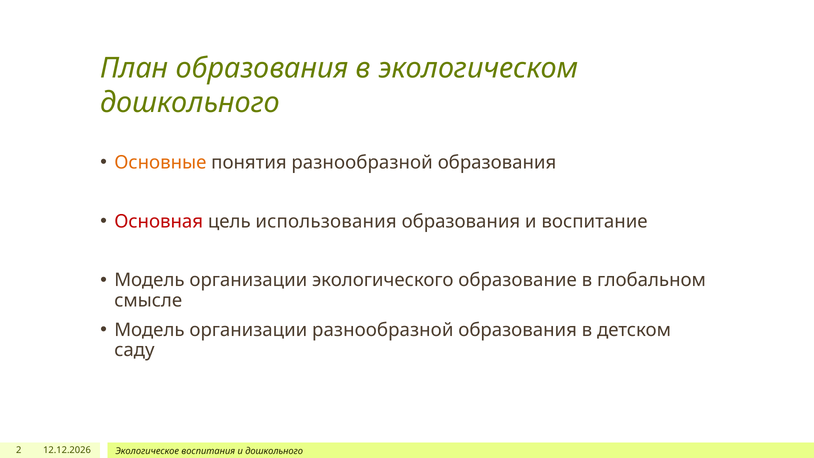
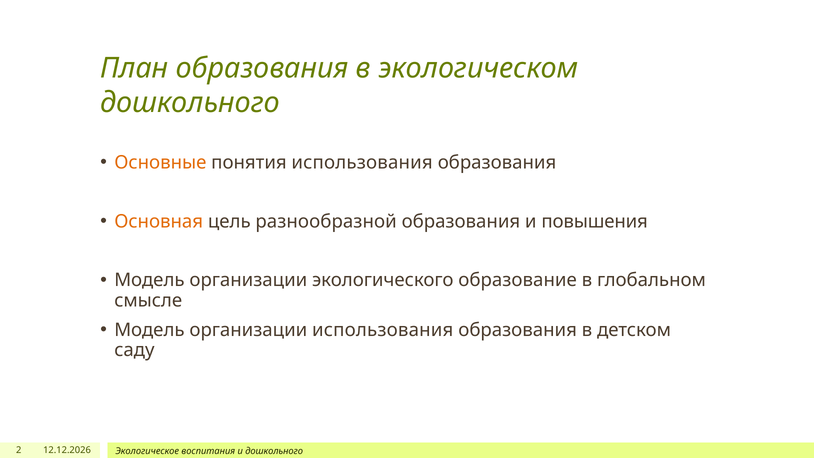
понятия разнообразной: разнообразной -> использования
Основная colour: red -> orange
использования: использования -> разнообразной
воспитание: воспитание -> повышения
организации разнообразной: разнообразной -> использования
